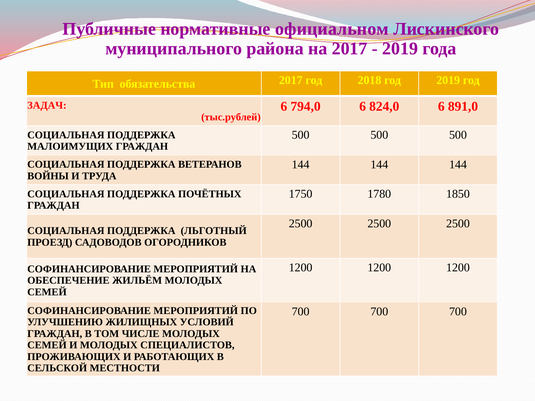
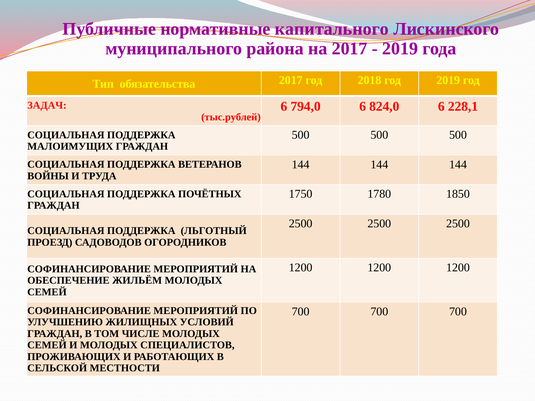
официальном: официальном -> капитального
891,0: 891,0 -> 228,1
